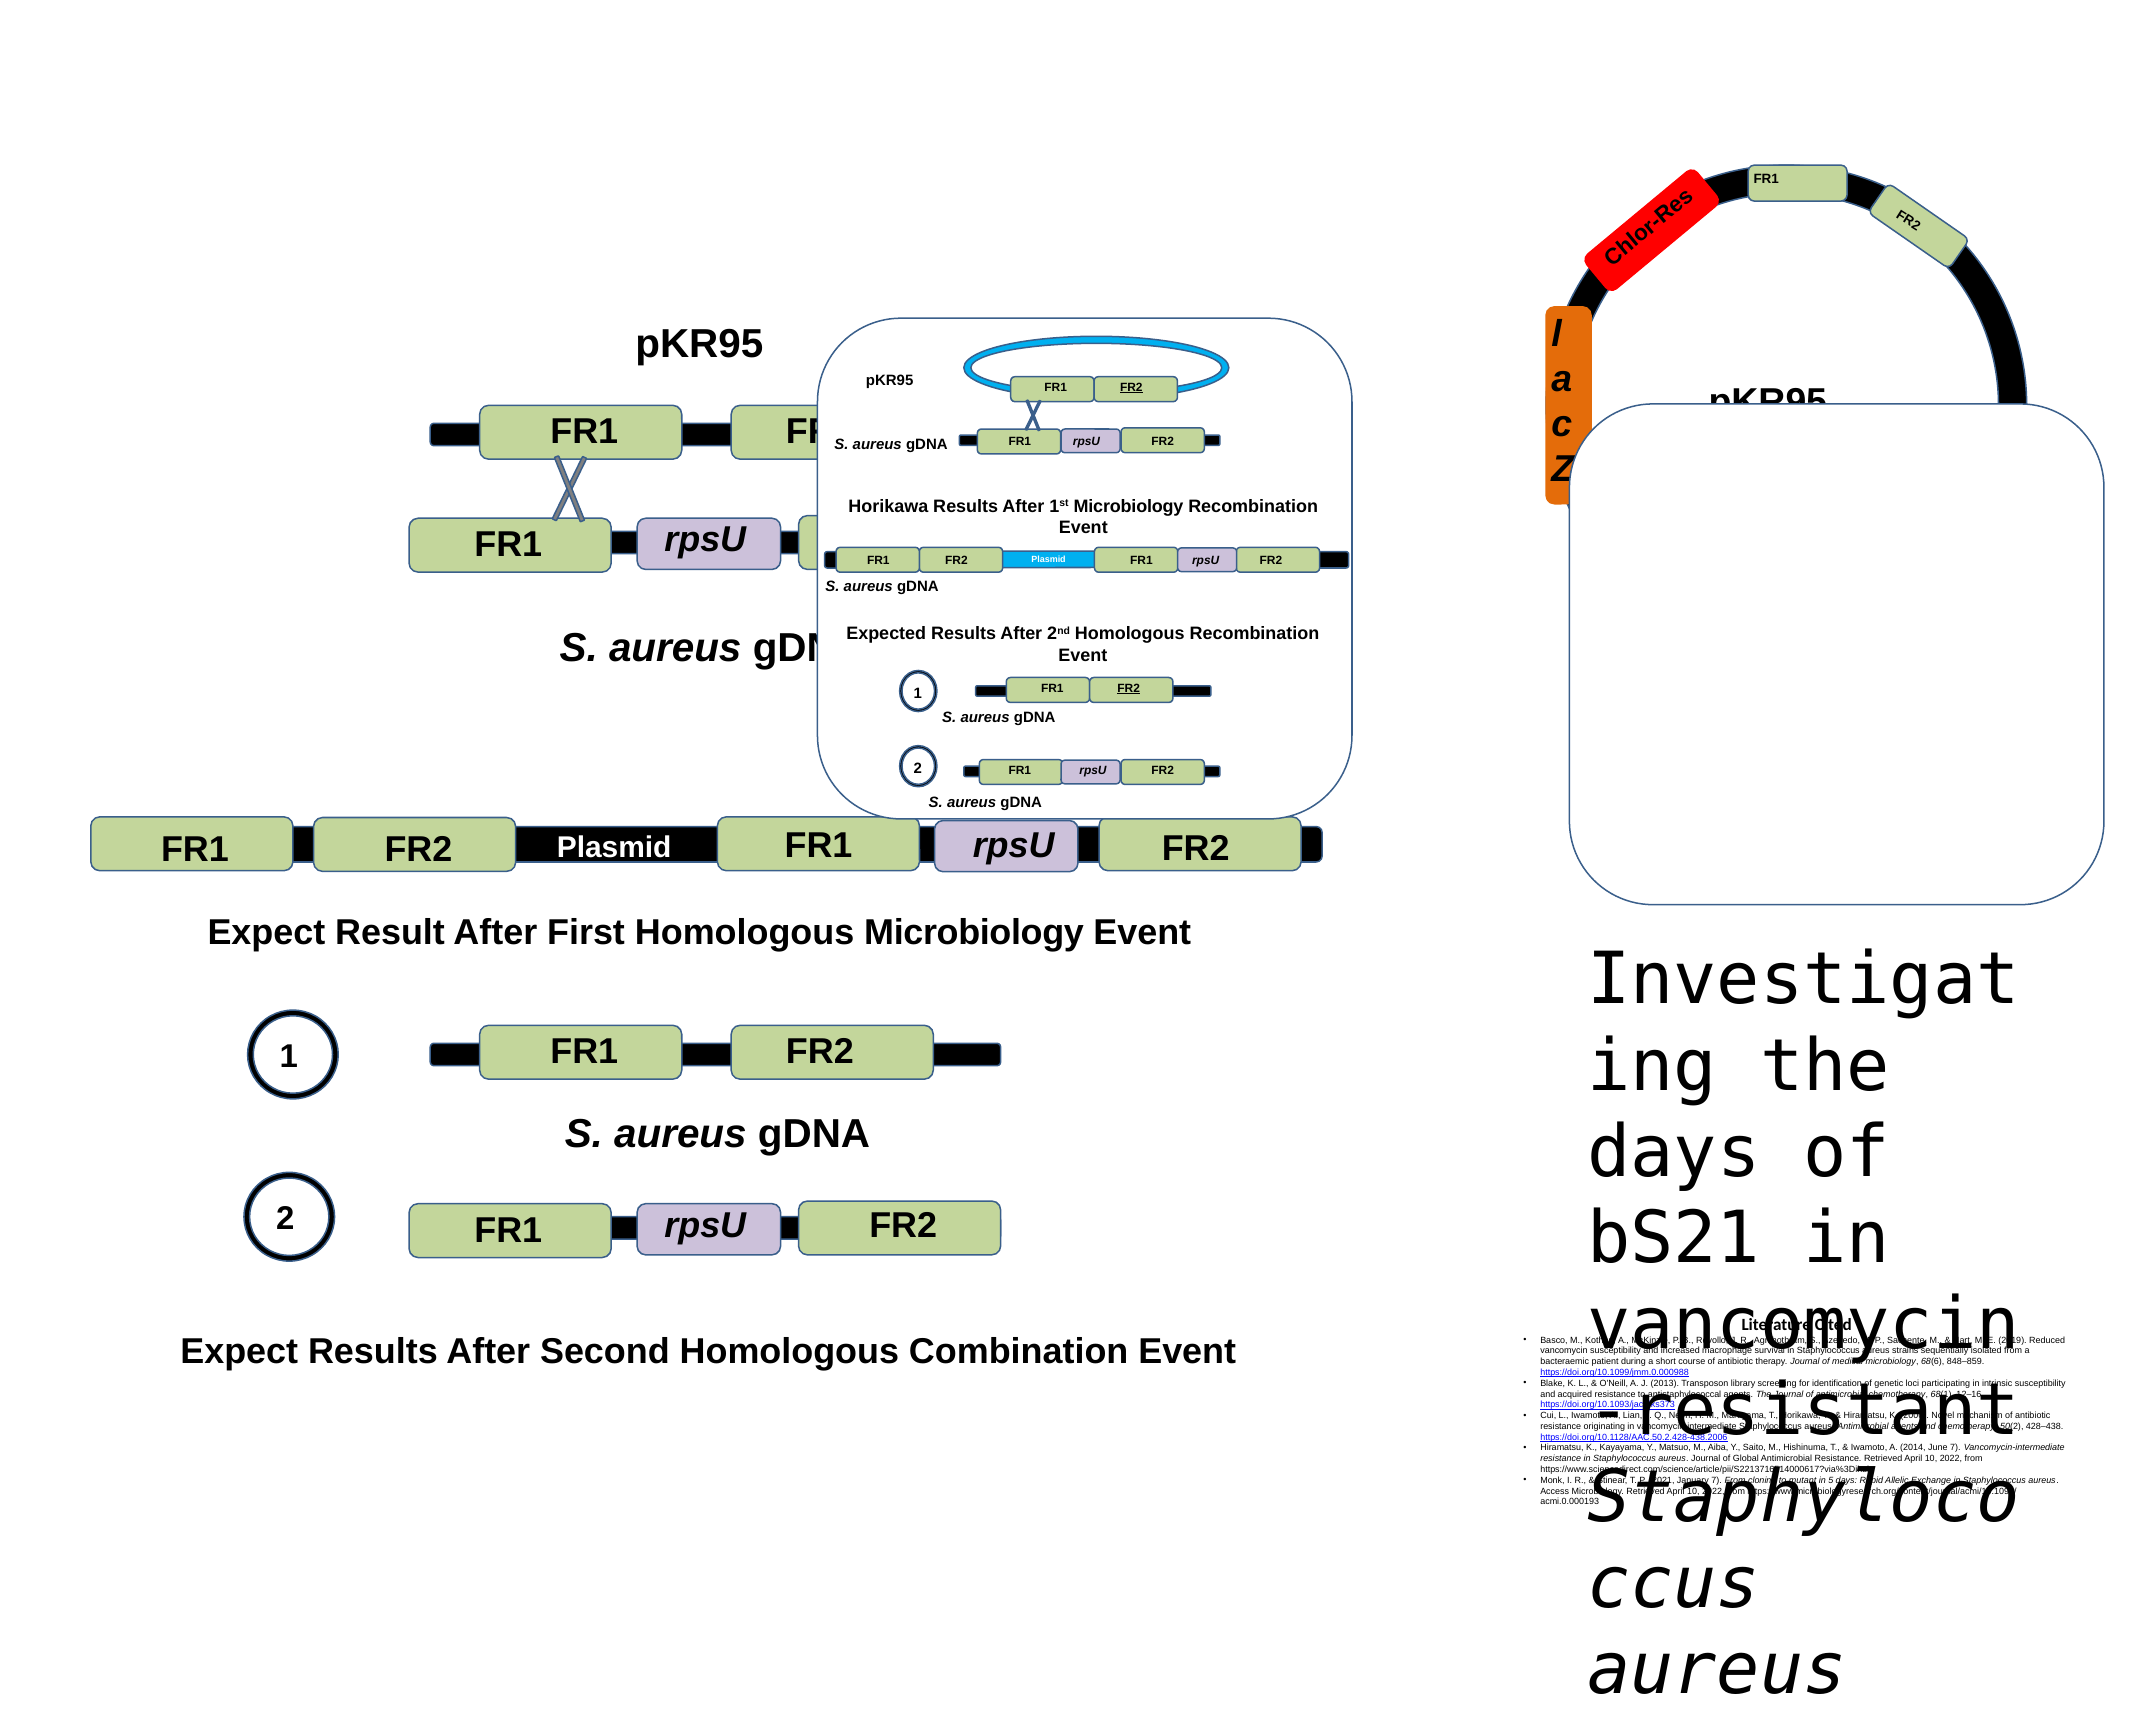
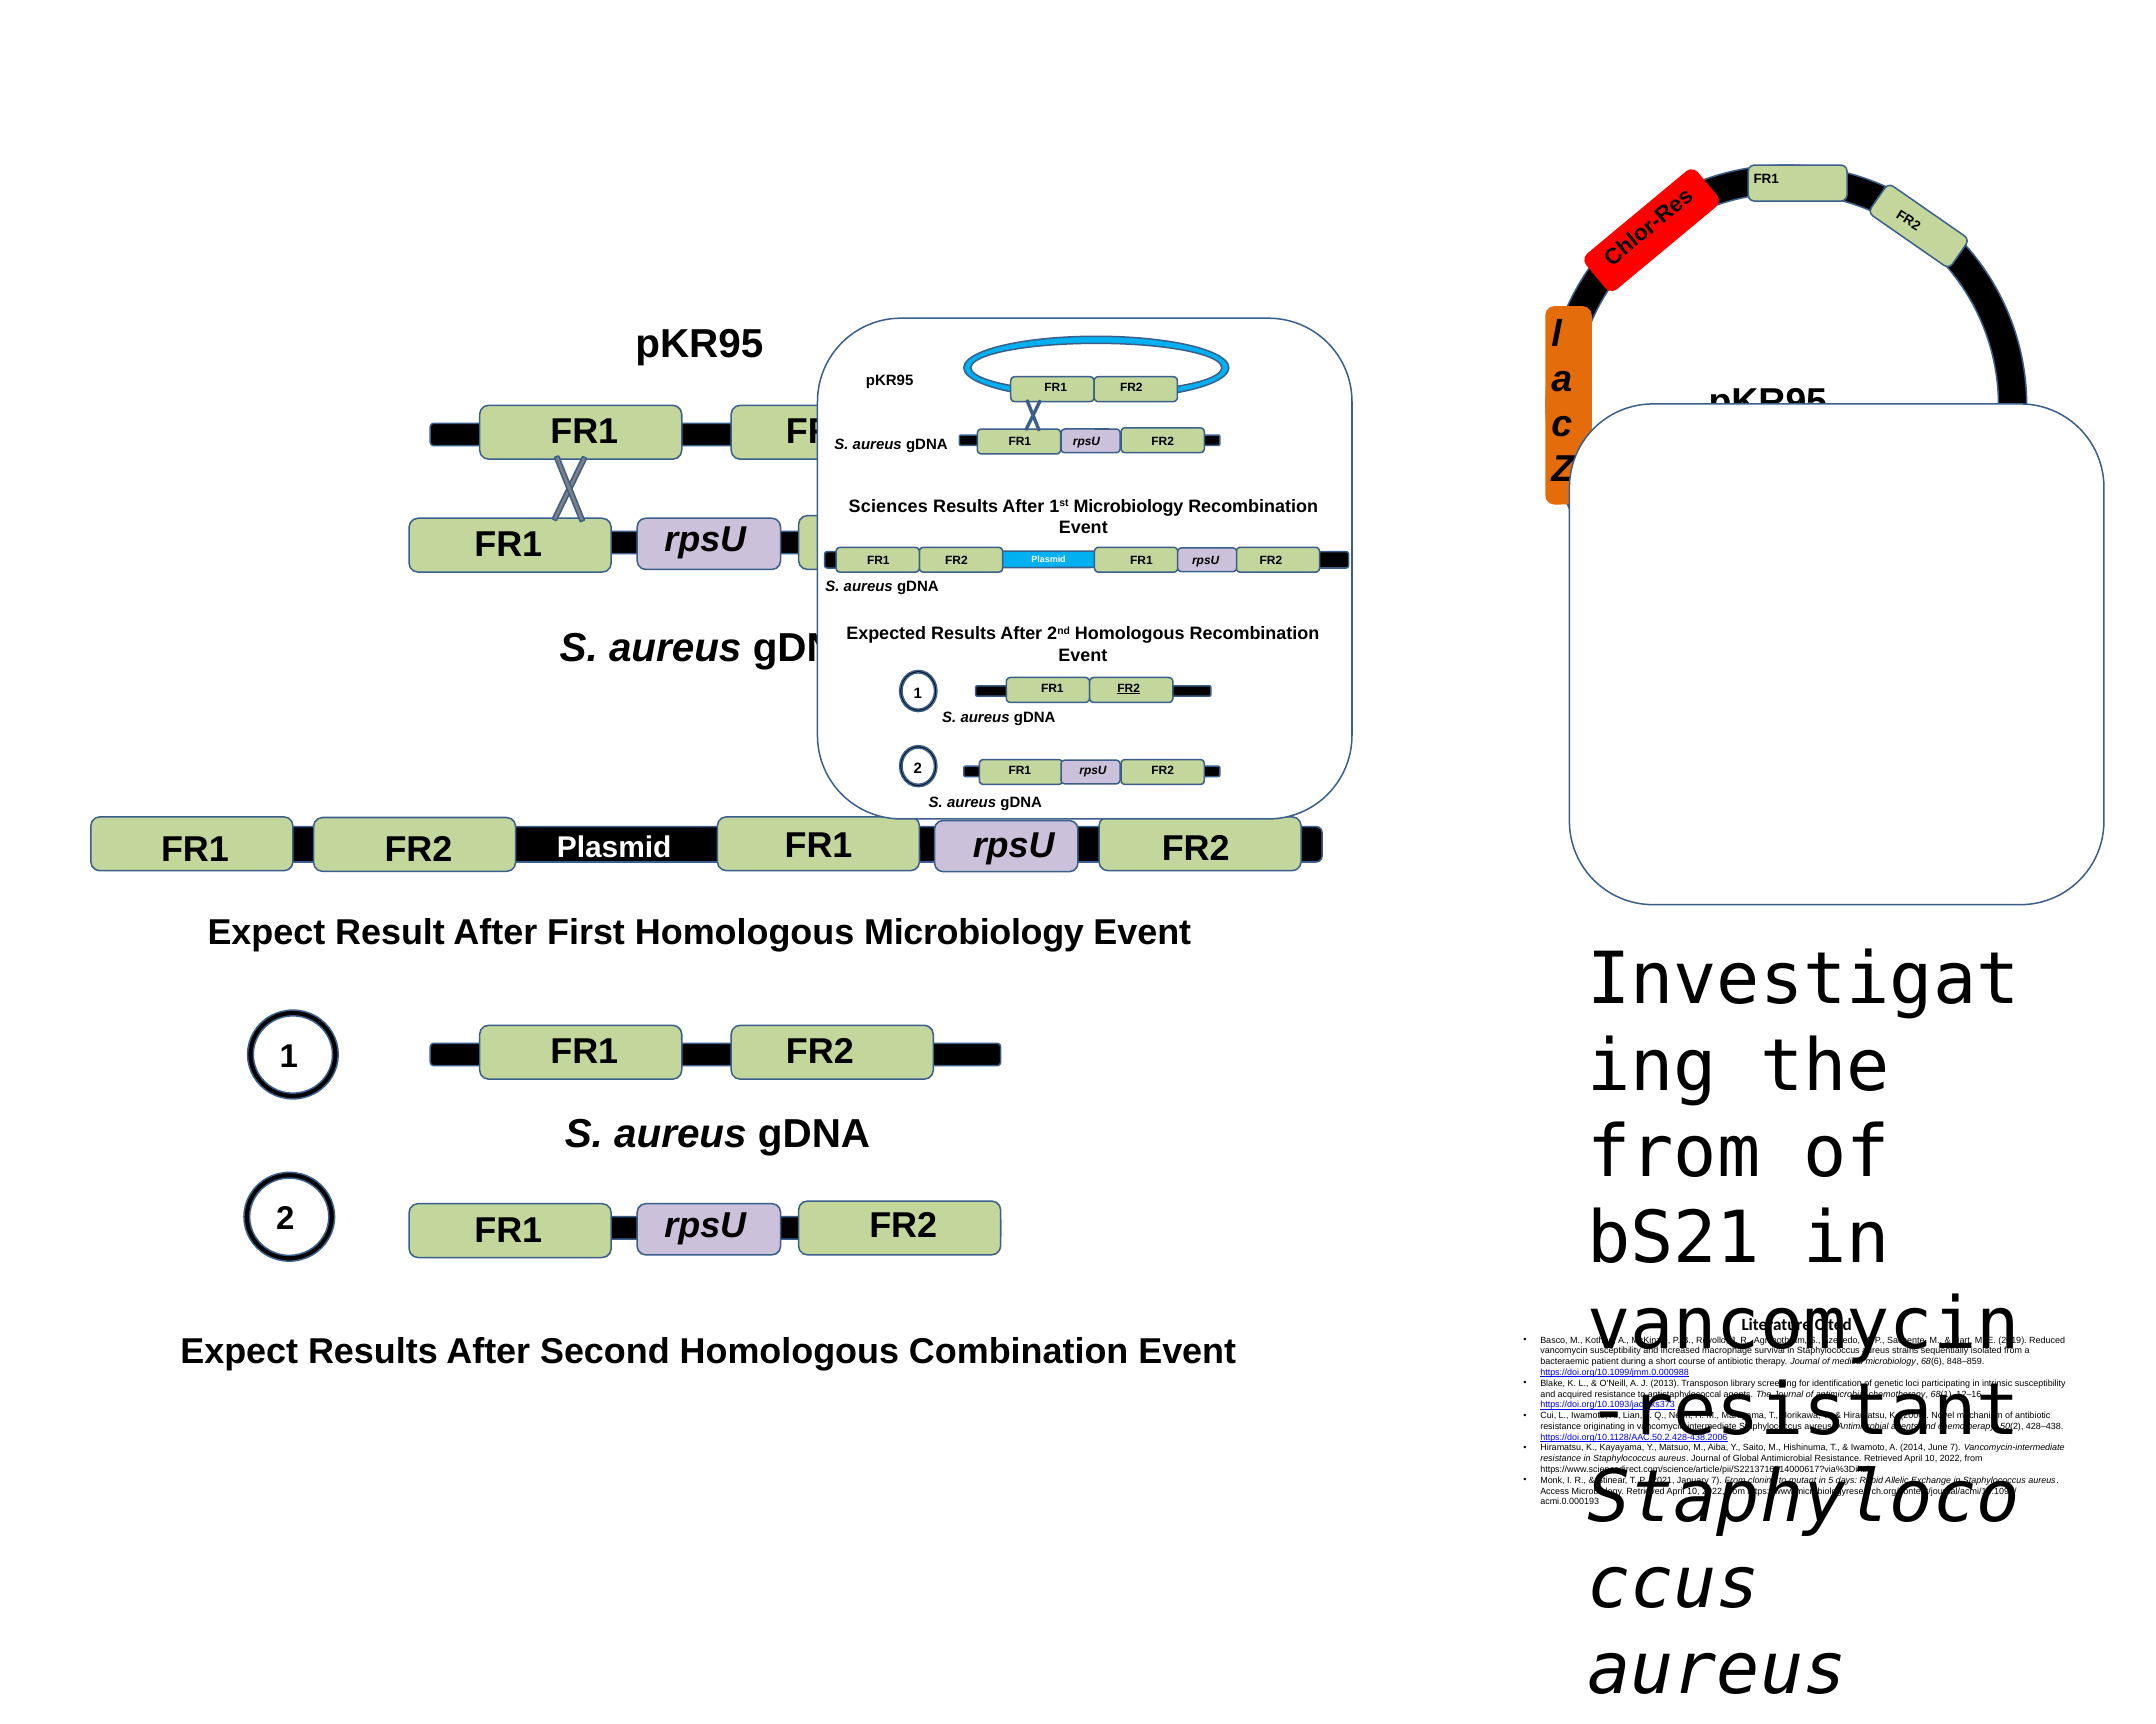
FR2 at (1131, 388) underline: present -> none
Horikawa at (888, 506): Horikawa -> Sciences
days at (1674, 1153): days -> from
